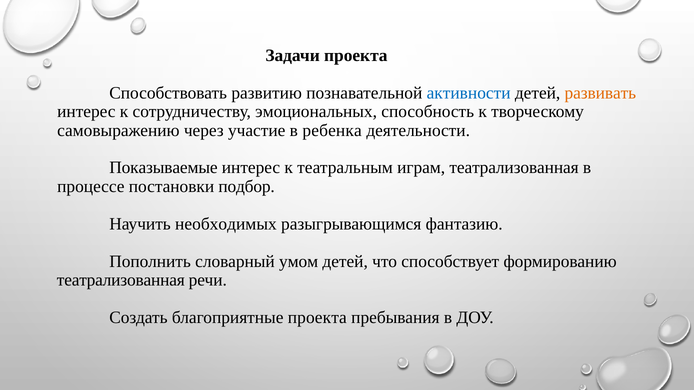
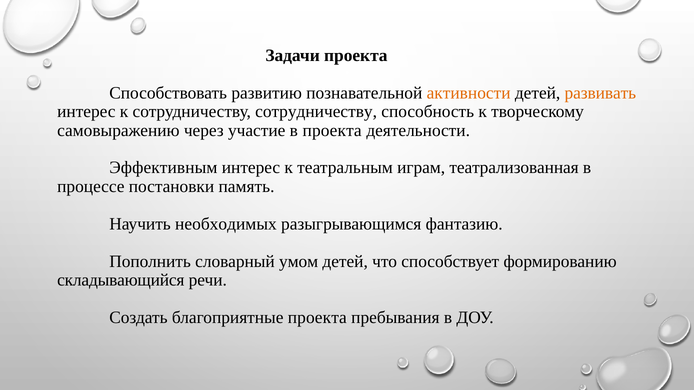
активности colour: blue -> orange
сотрудничеству эмоциональных: эмоциональных -> сотрудничеству
в ребенка: ребенка -> проекта
Показываемые: Показываемые -> Эффективным
подбор: подбор -> память
театрализованная at (121, 280): театрализованная -> складывающийся
